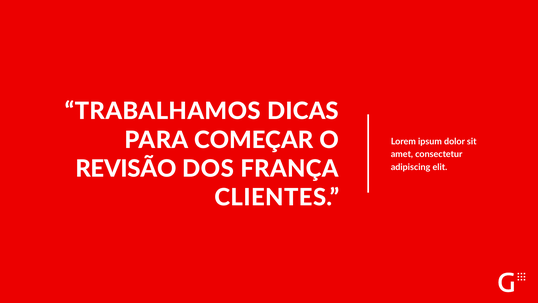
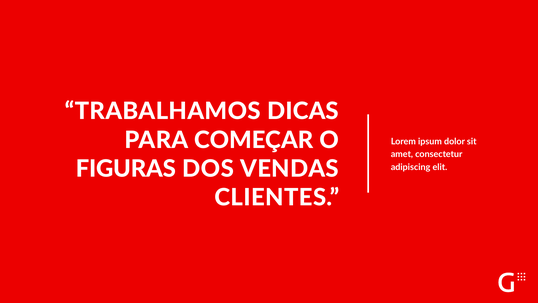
REVISÃO: REVISÃO -> FIGURAS
FRANÇA: FRANÇA -> VENDAS
